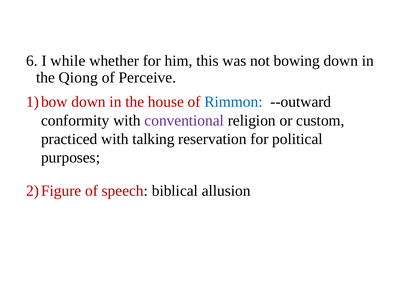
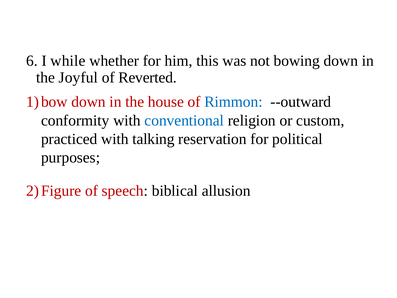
Qiong: Qiong -> Joyful
Perceive: Perceive -> Reverted
conventional colour: purple -> blue
